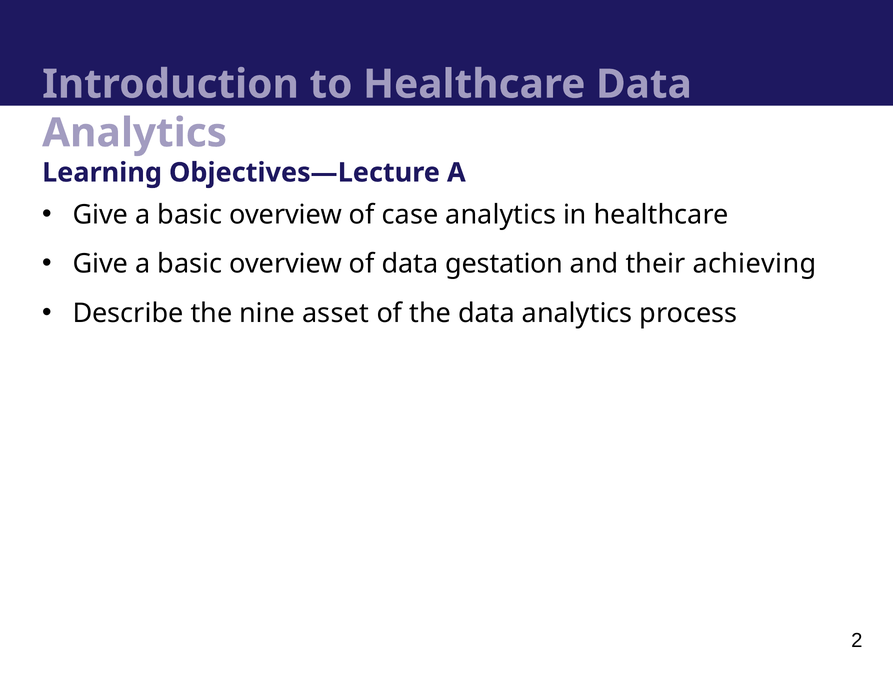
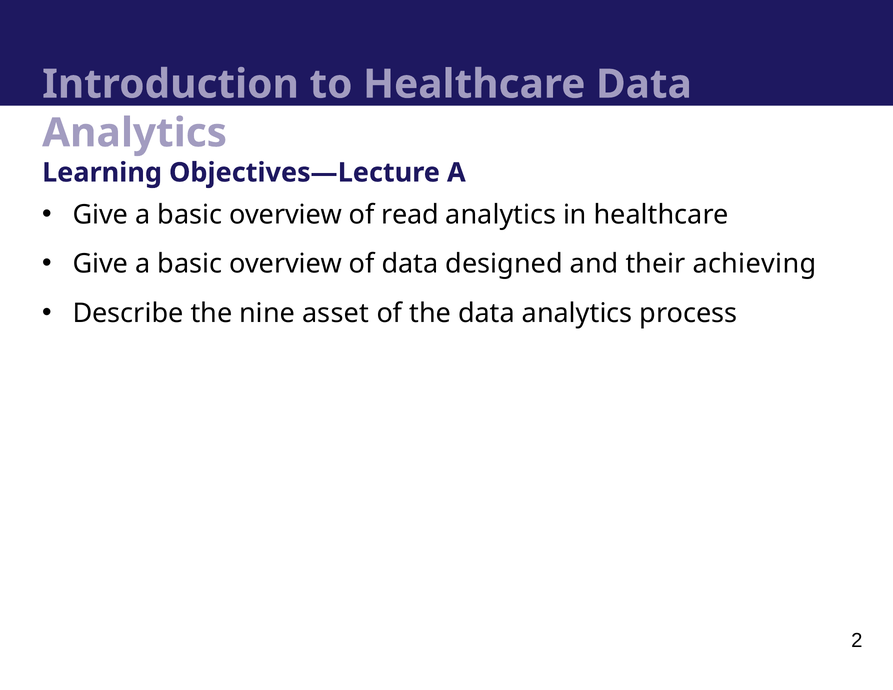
case: case -> read
gestation: gestation -> designed
